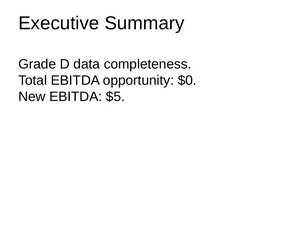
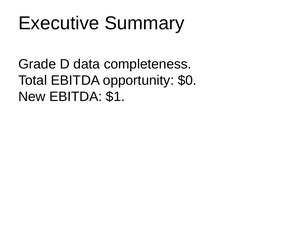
$5: $5 -> $1
